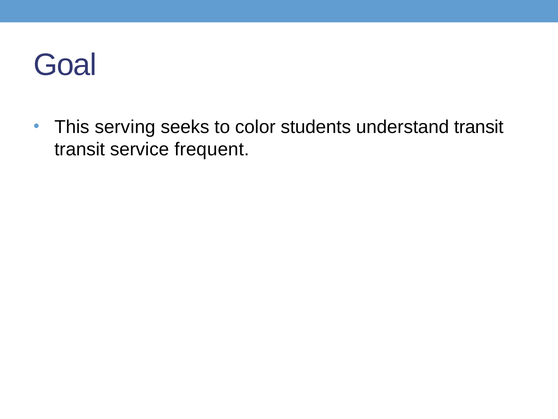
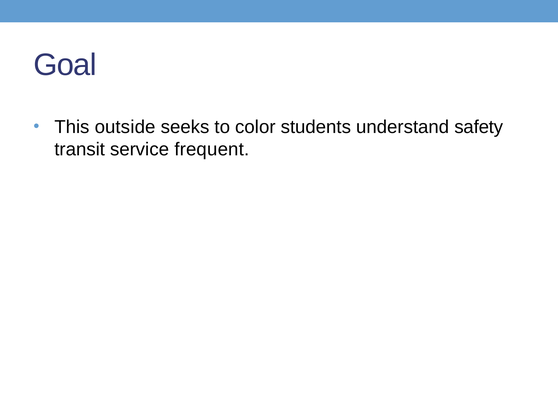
serving: serving -> outside
understand transit: transit -> safety
